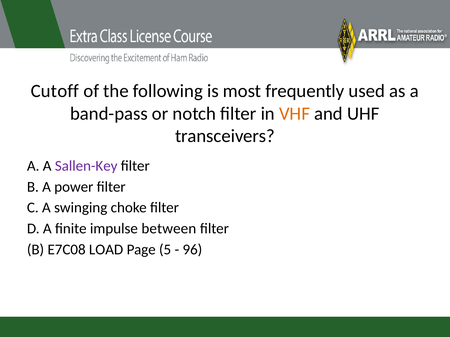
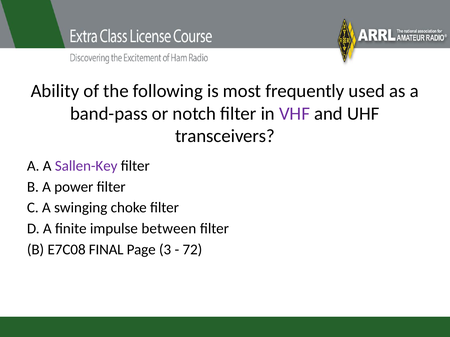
Cutoff: Cutoff -> Ability
VHF colour: orange -> purple
LOAD: LOAD -> FINAL
5: 5 -> 3
96: 96 -> 72
